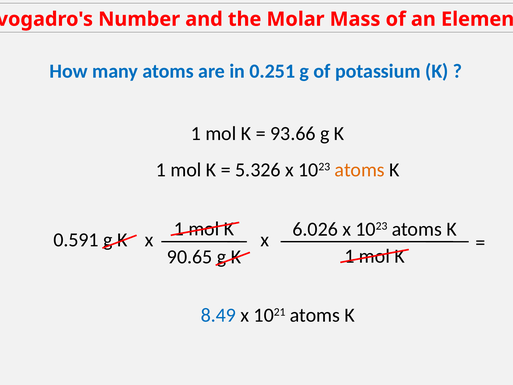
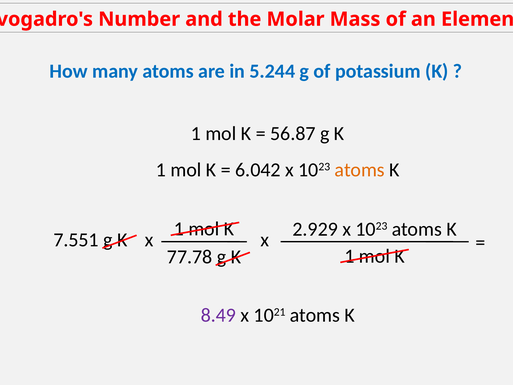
0.251: 0.251 -> 5.244
93.66: 93.66 -> 56.87
5.326: 5.326 -> 6.042
6.026: 6.026 -> 2.929
0.591: 0.591 -> 7.551
90.65: 90.65 -> 77.78
8.49 colour: blue -> purple
